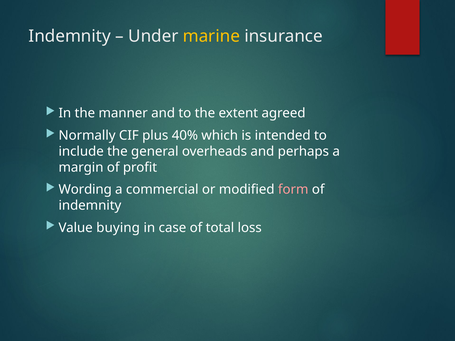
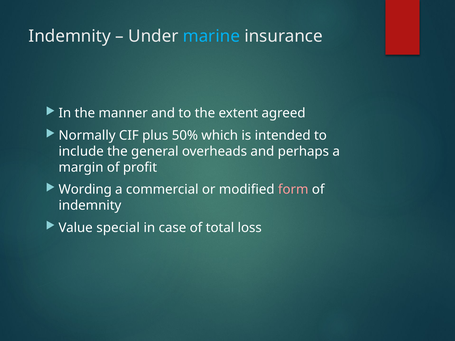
marine colour: yellow -> light blue
40%: 40% -> 50%
buying: buying -> special
